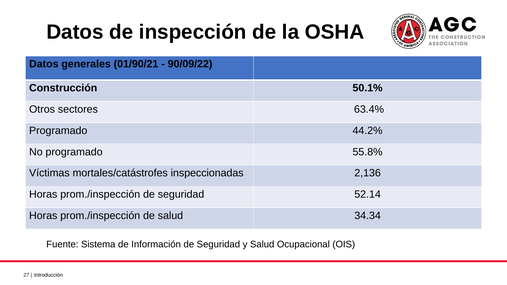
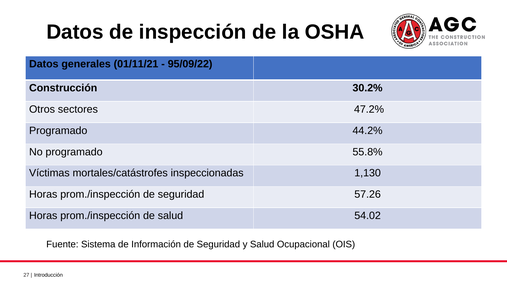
01/90/21: 01/90/21 -> 01/11/21
90/09/22: 90/09/22 -> 95/09/22
50.1%: 50.1% -> 30.2%
63.4%: 63.4% -> 47.2%
2,136: 2,136 -> 1,130
52.14: 52.14 -> 57.26
34.34: 34.34 -> 54.02
